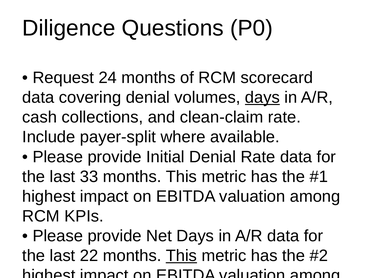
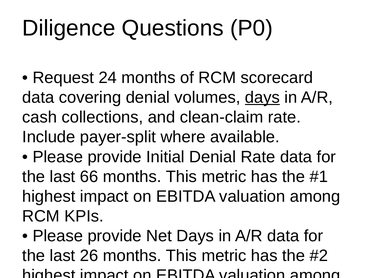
33: 33 -> 66
22: 22 -> 26
This at (181, 256) underline: present -> none
